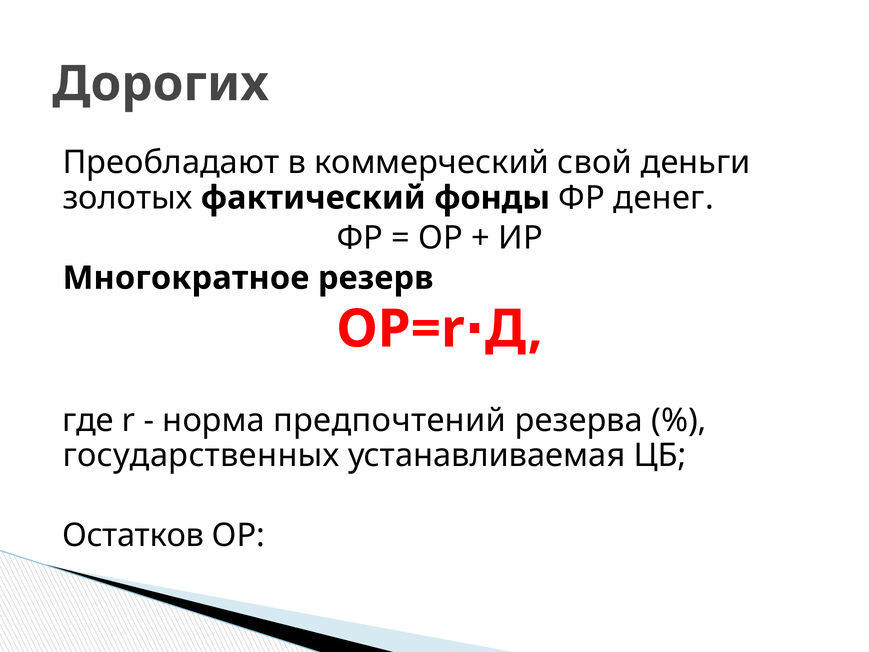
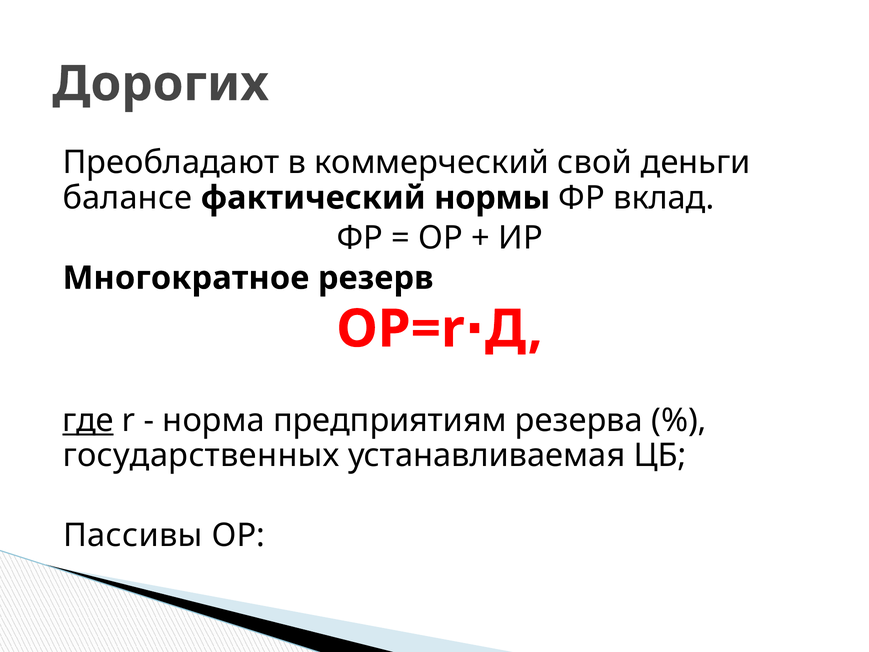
золотых: золотых -> балансе
фонды: фонды -> нормы
денег: денег -> вклад
где underline: none -> present
предпочтений: предпочтений -> предприятиям
Остатков: Остатков -> Пассивы
